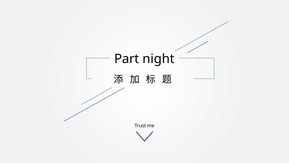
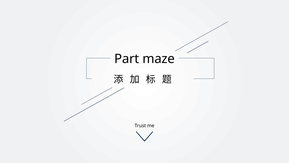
night: night -> maze
